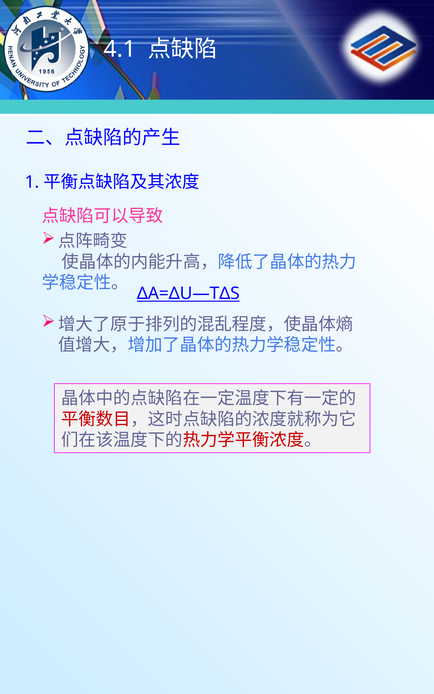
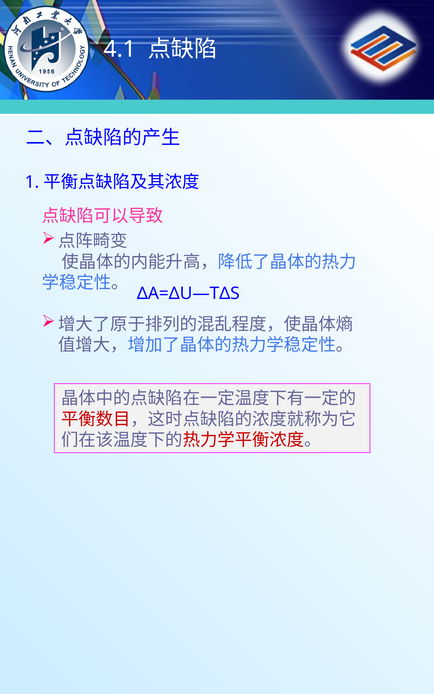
ΔA=ΔU—TΔS underline: present -> none
